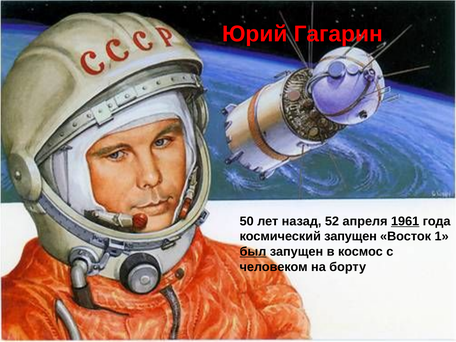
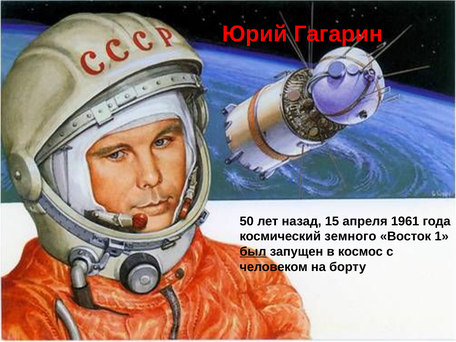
52: 52 -> 15
1961 underline: present -> none
космический запущен: запущен -> земного
